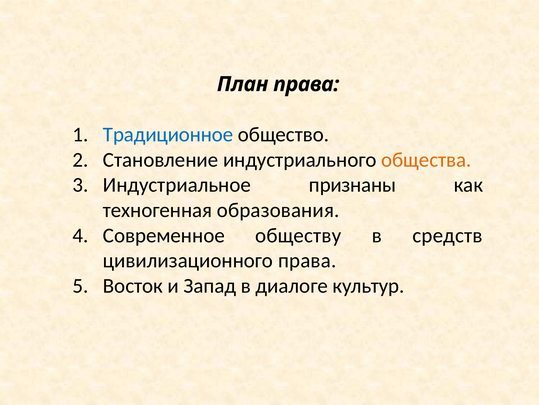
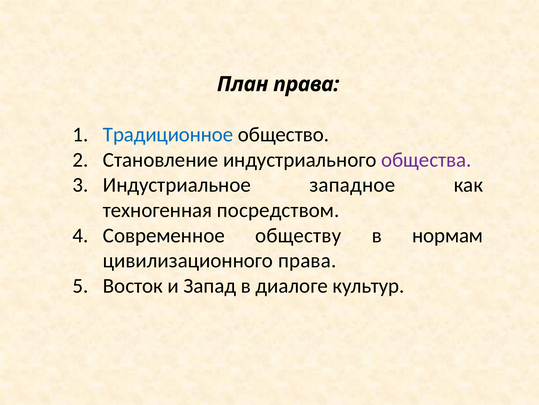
общества colour: orange -> purple
признаны: признаны -> западное
образования: образования -> посредством
средств: средств -> нормам
